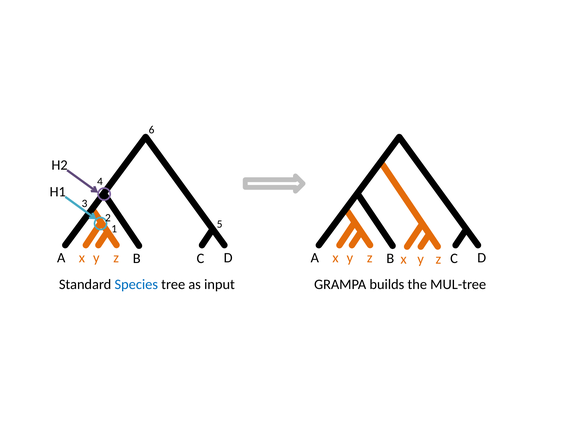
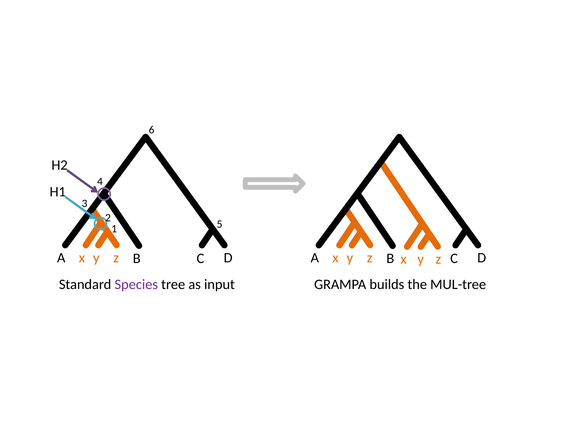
Species colour: blue -> purple
